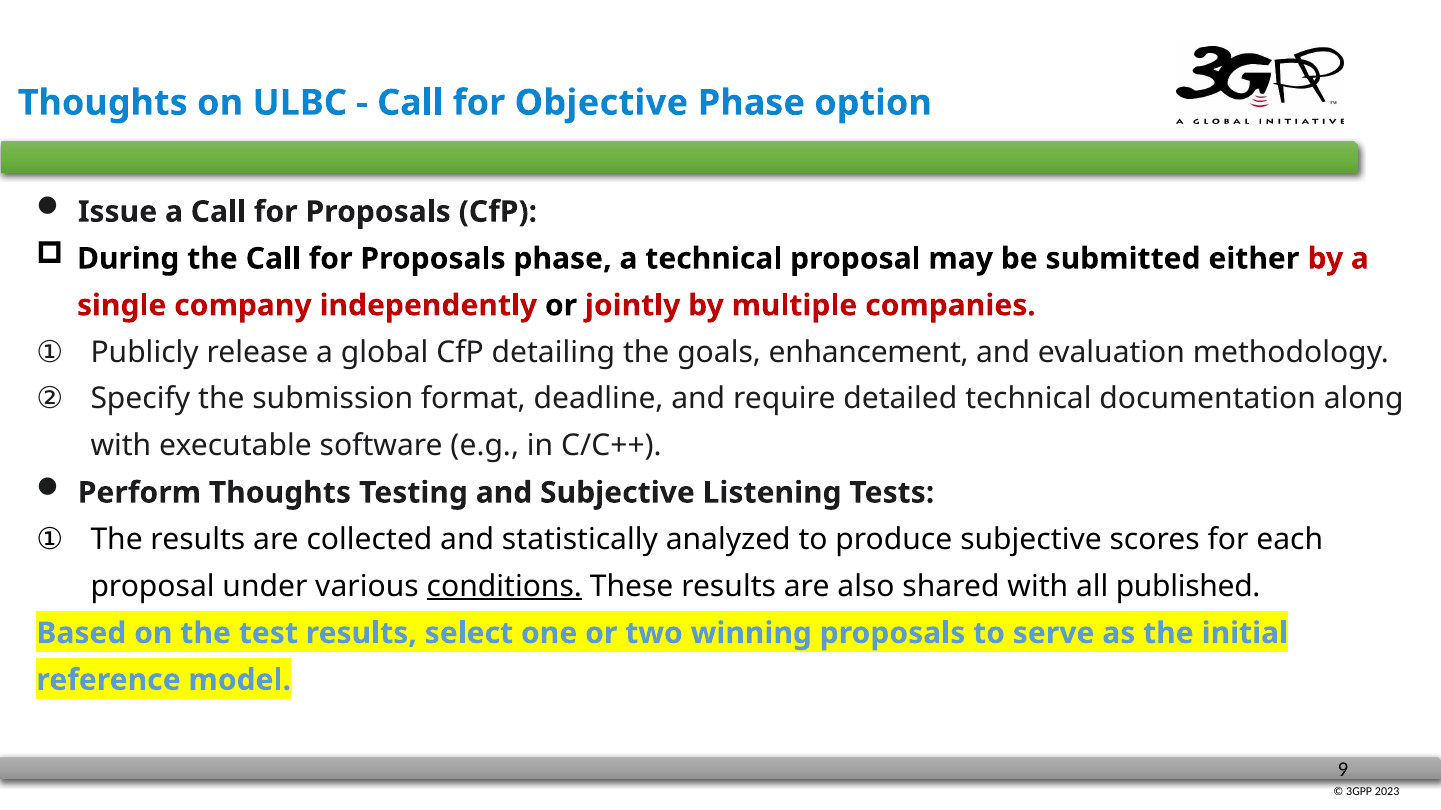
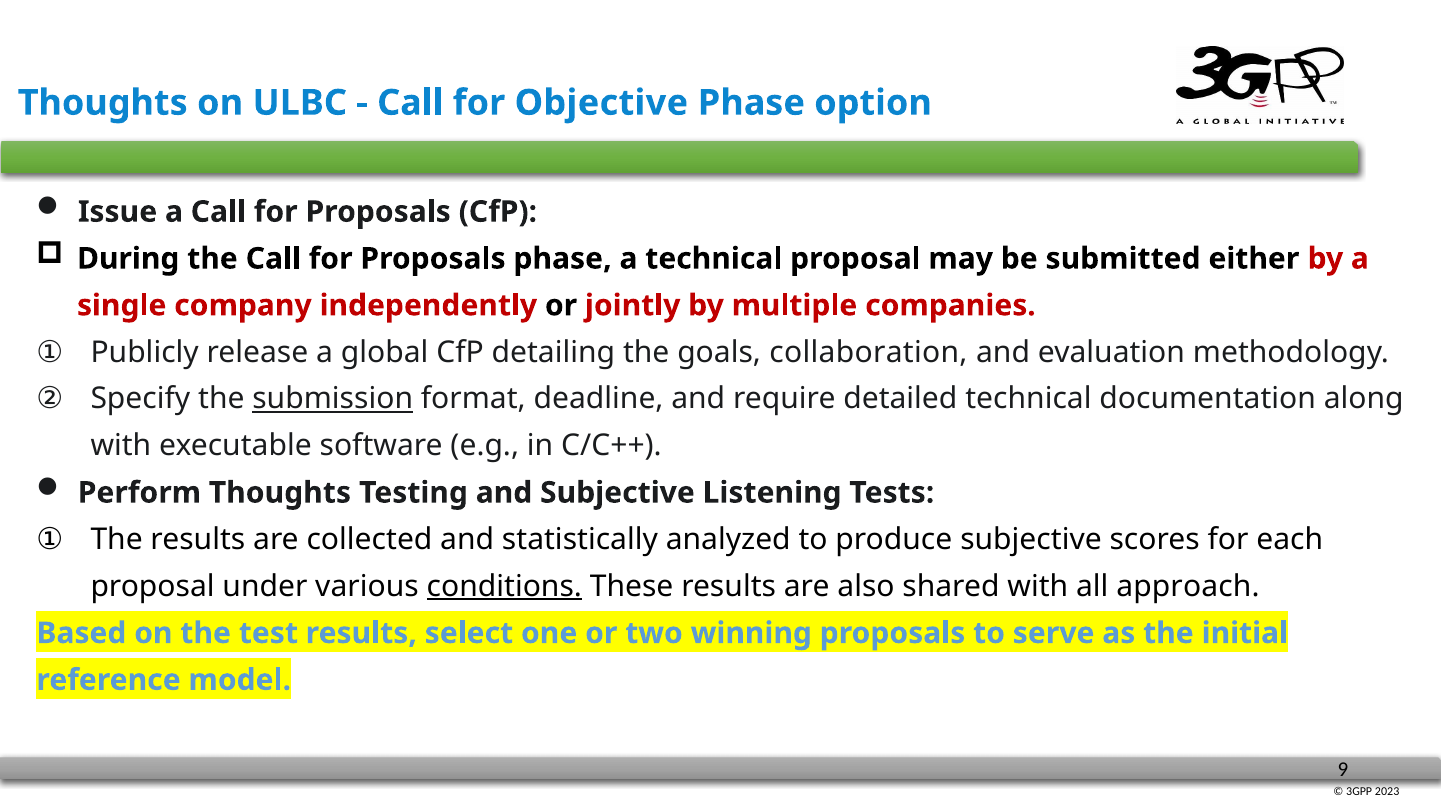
enhancement: enhancement -> collaboration
submission underline: none -> present
published: published -> approach
